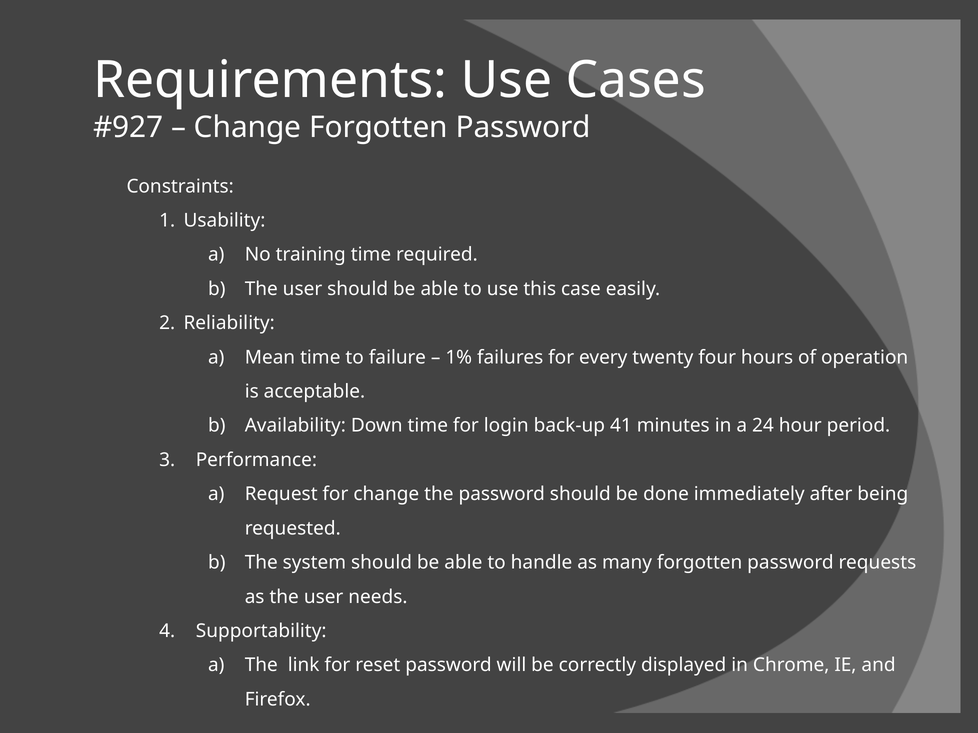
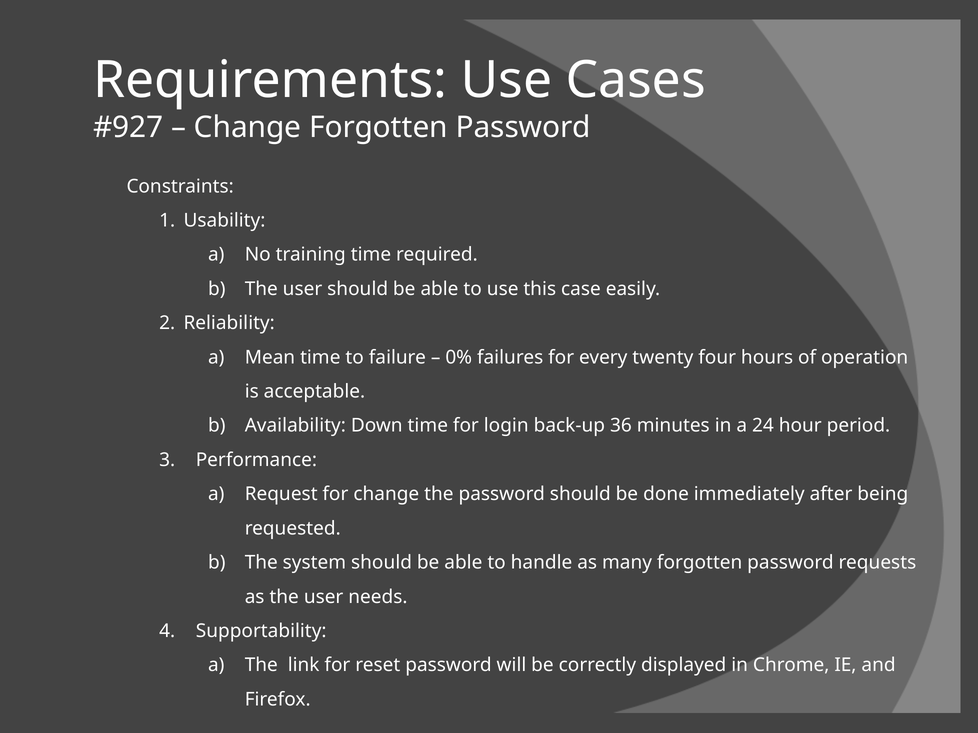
1%: 1% -> 0%
41: 41 -> 36
